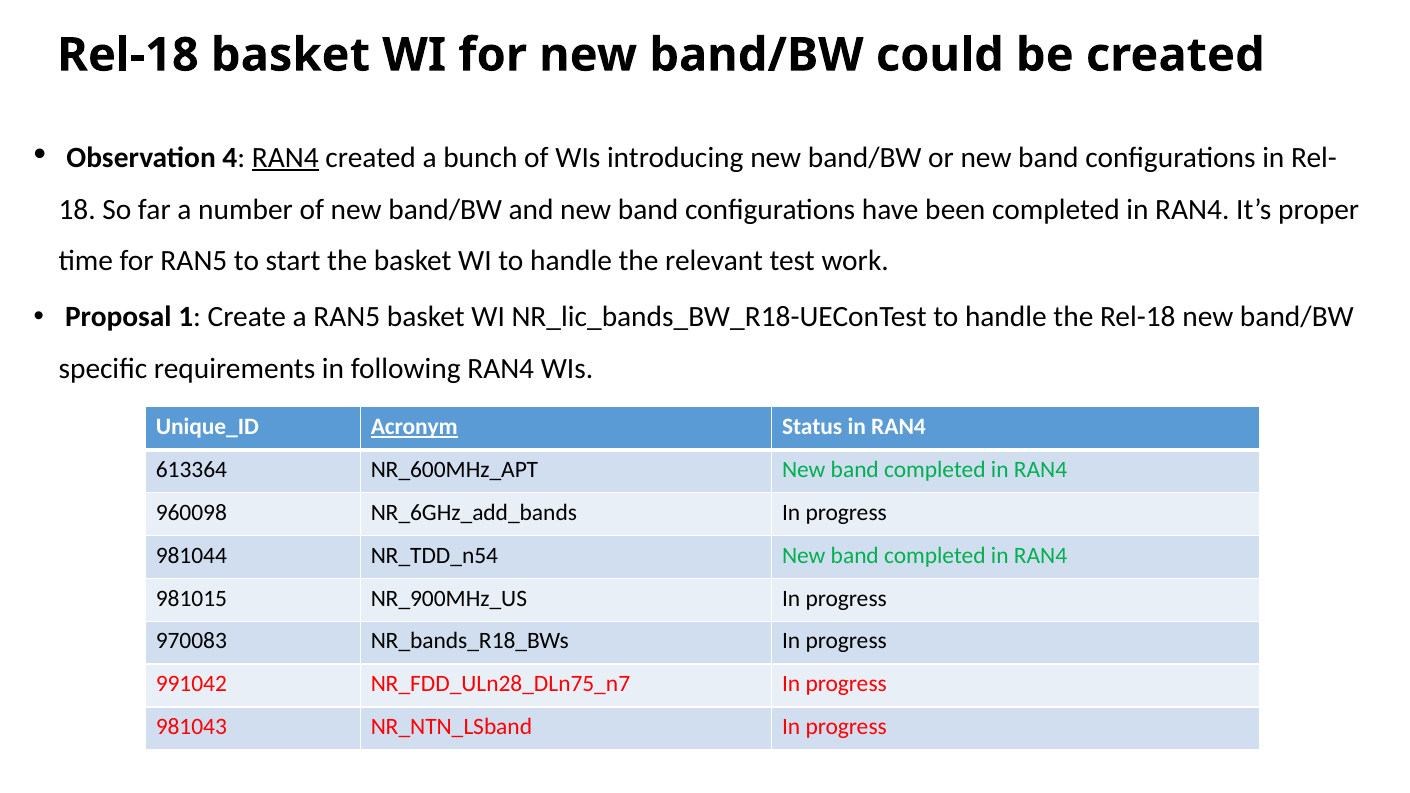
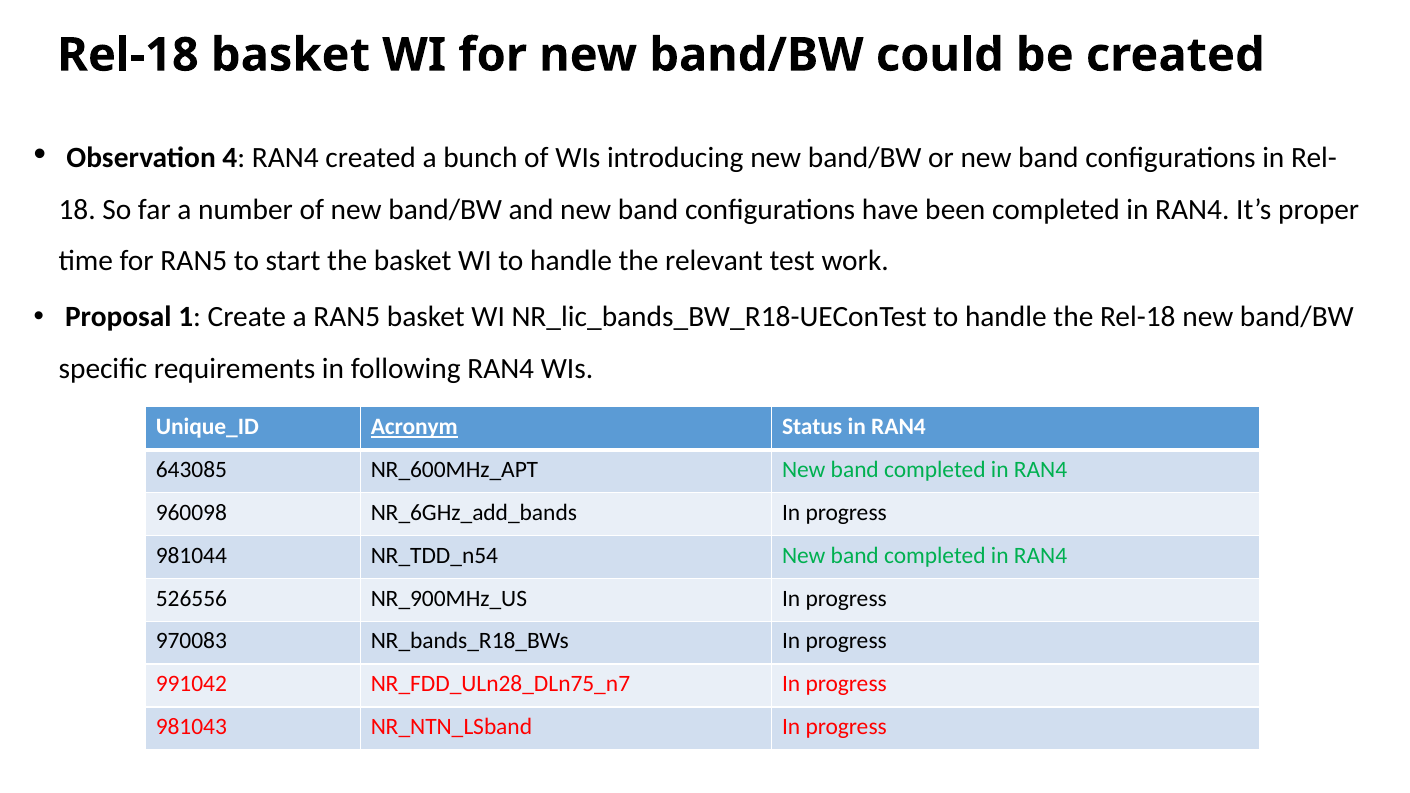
RAN4 at (285, 157) underline: present -> none
613364: 613364 -> 643085
981015: 981015 -> 526556
